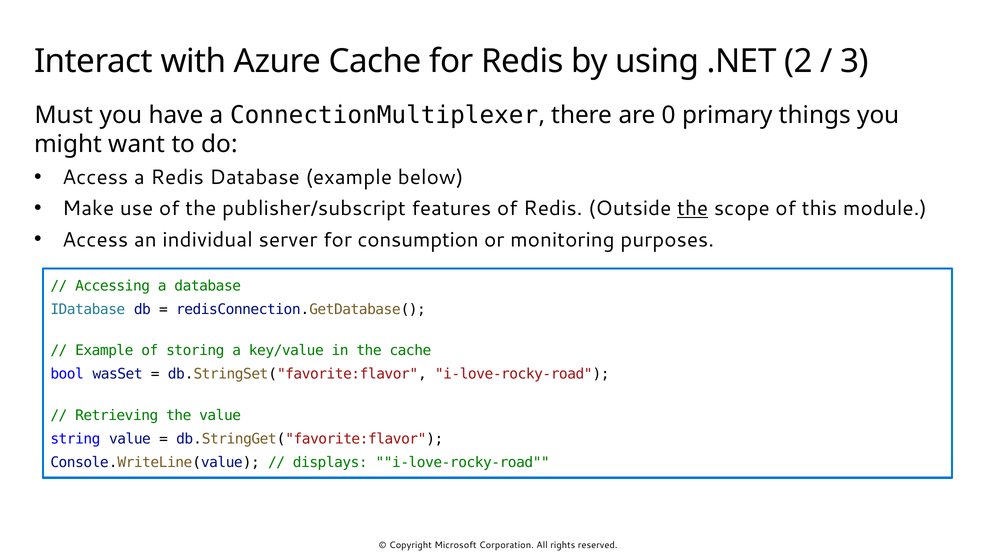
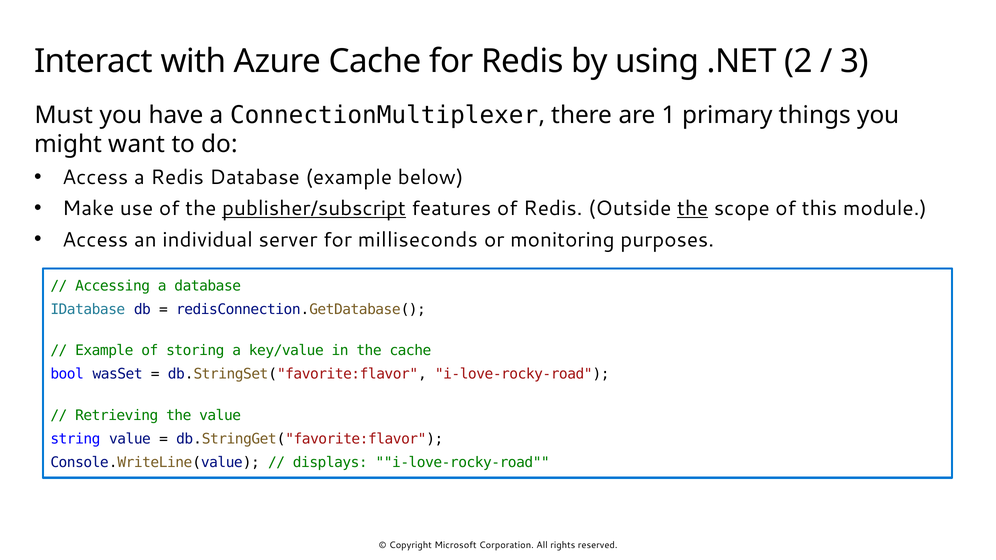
0: 0 -> 1
publisher/subscript underline: none -> present
consumption: consumption -> milliseconds
